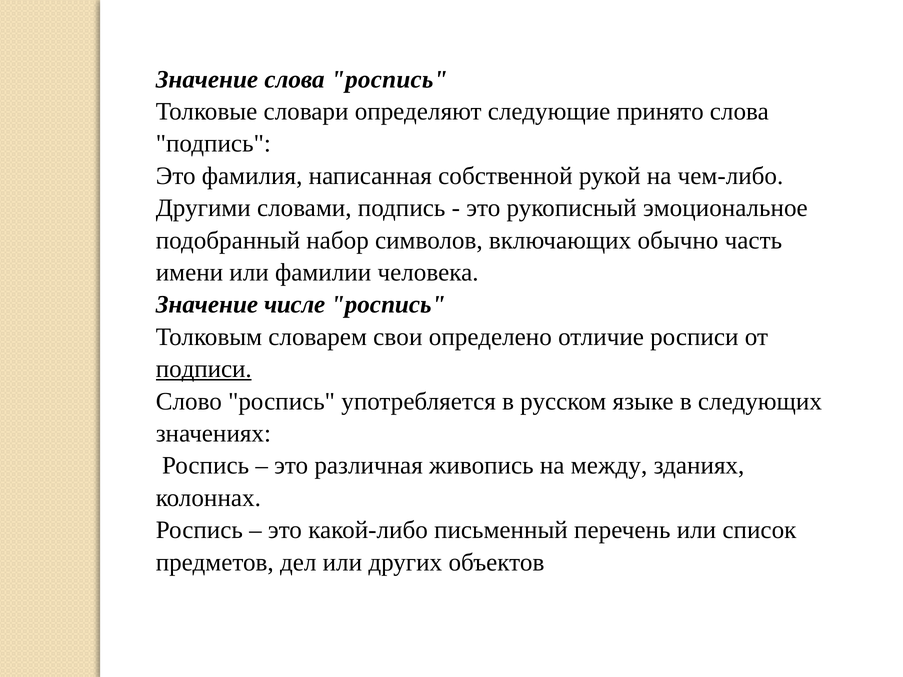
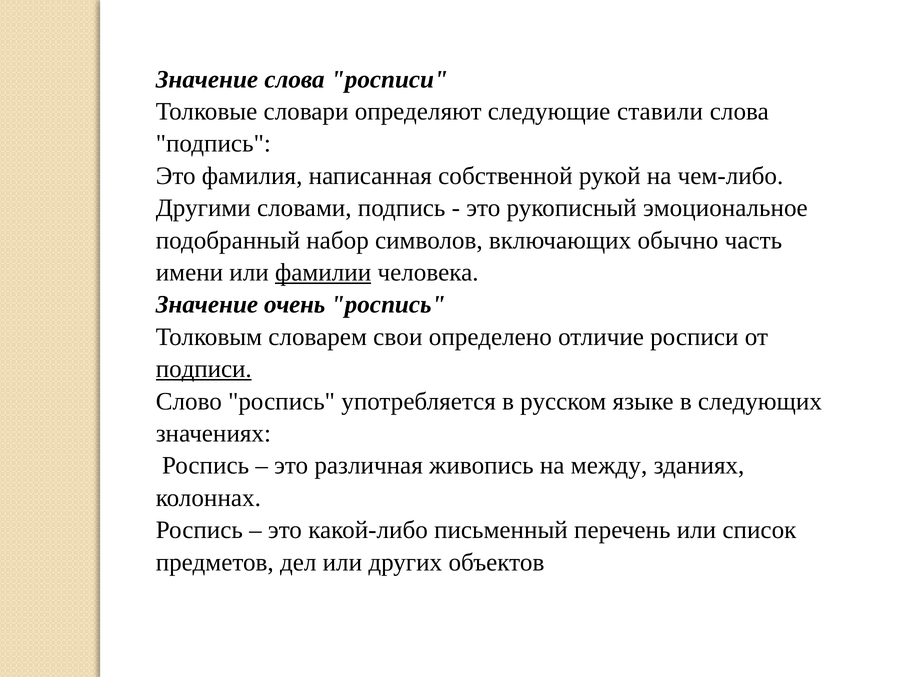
слова роспись: роспись -> росписи
принято: принято -> ставили
фамилии underline: none -> present
числе: числе -> очень
